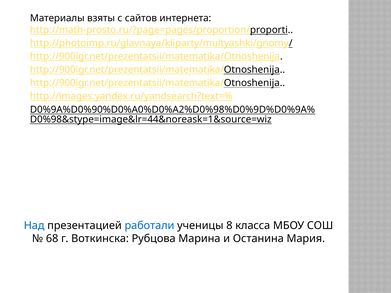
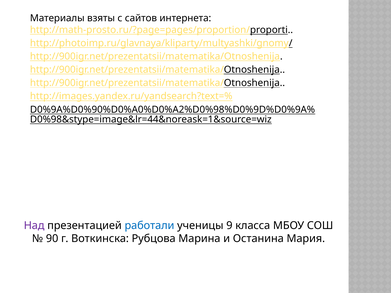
Над colour: blue -> purple
8: 8 -> 9
68: 68 -> 90
